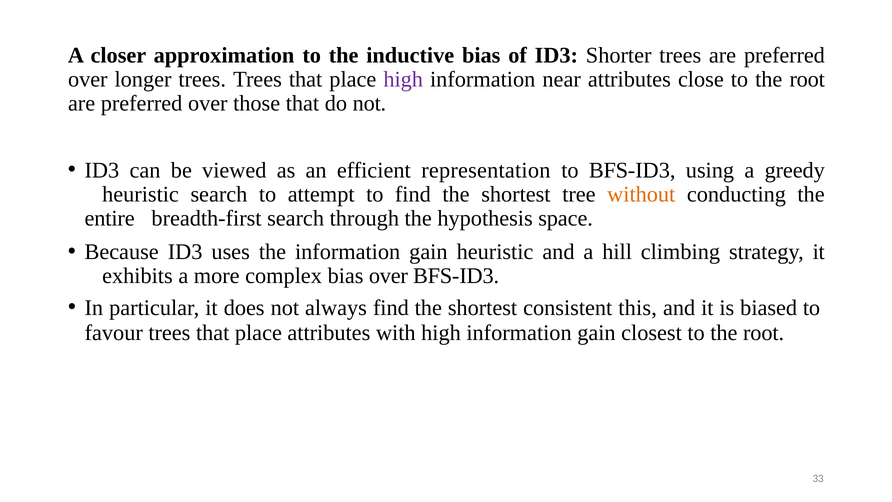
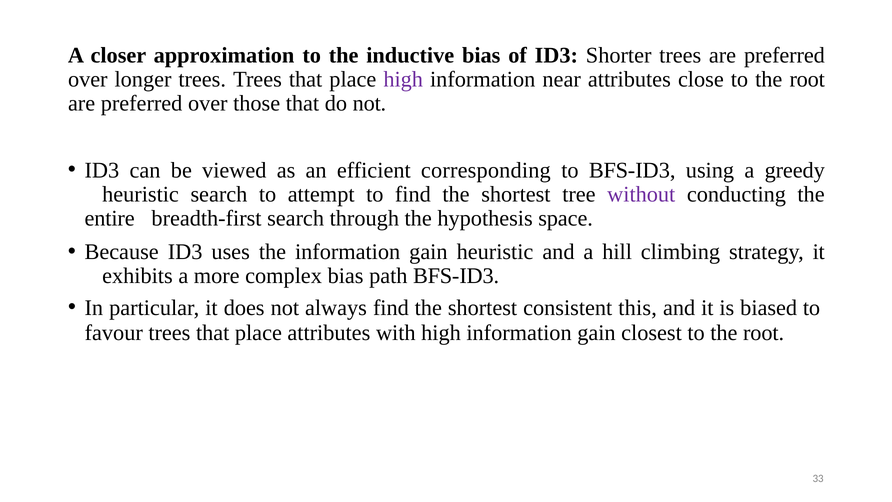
representation: representation -> corresponding
without colour: orange -> purple
bias over: over -> path
